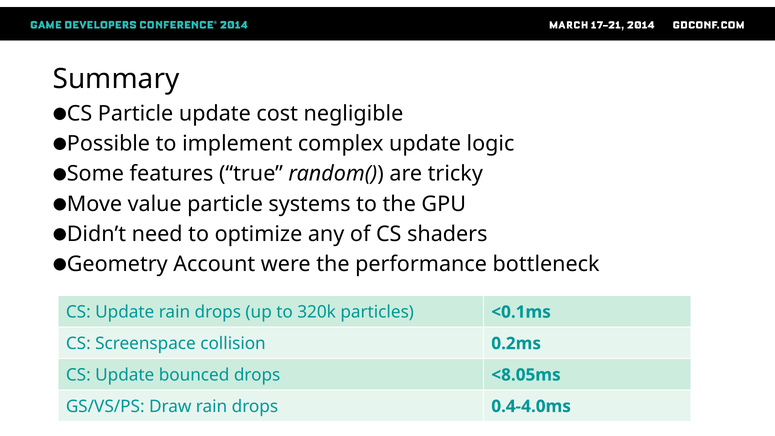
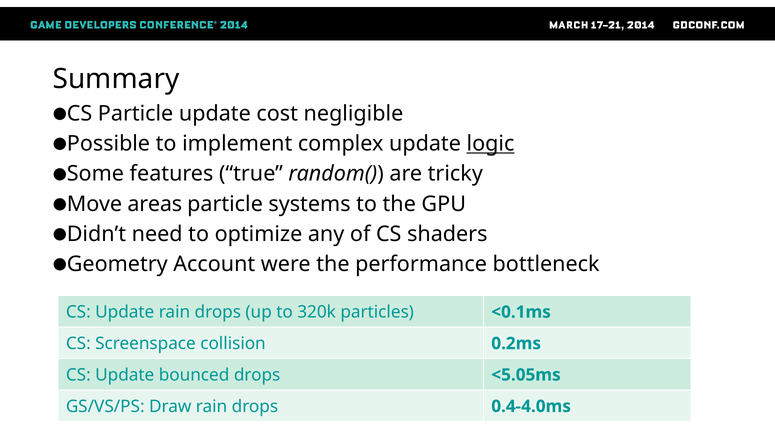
logic underline: none -> present
value: value -> areas
<8.05ms: <8.05ms -> <5.05ms
